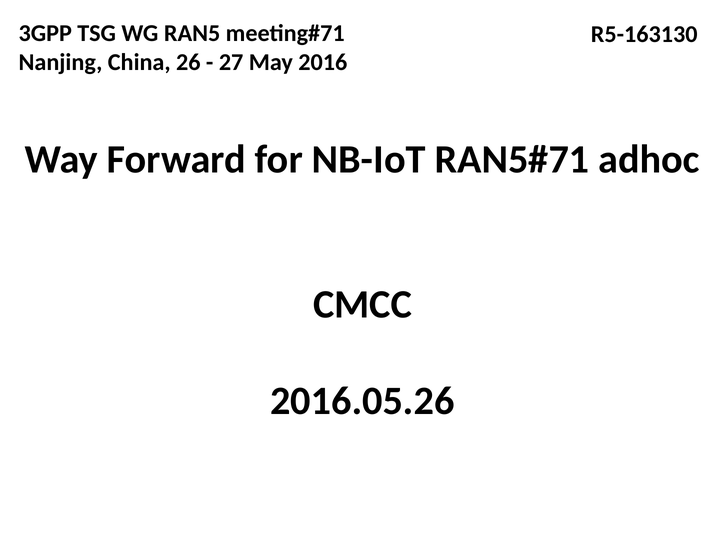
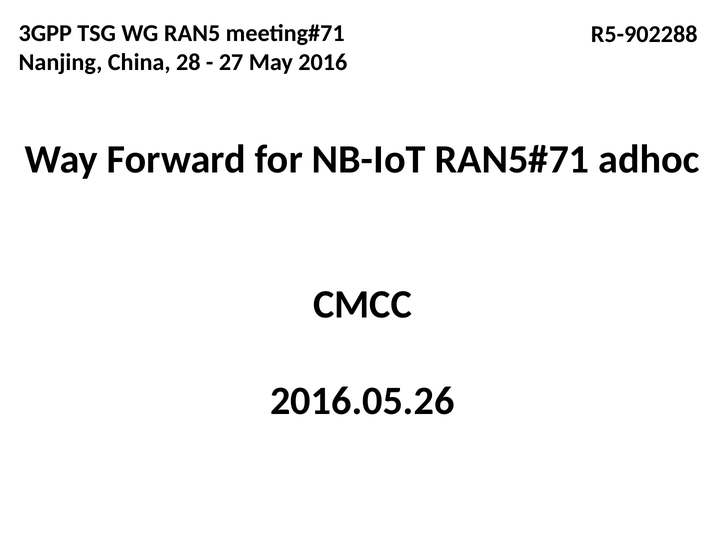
R5-163130: R5-163130 -> R5-902288
26: 26 -> 28
